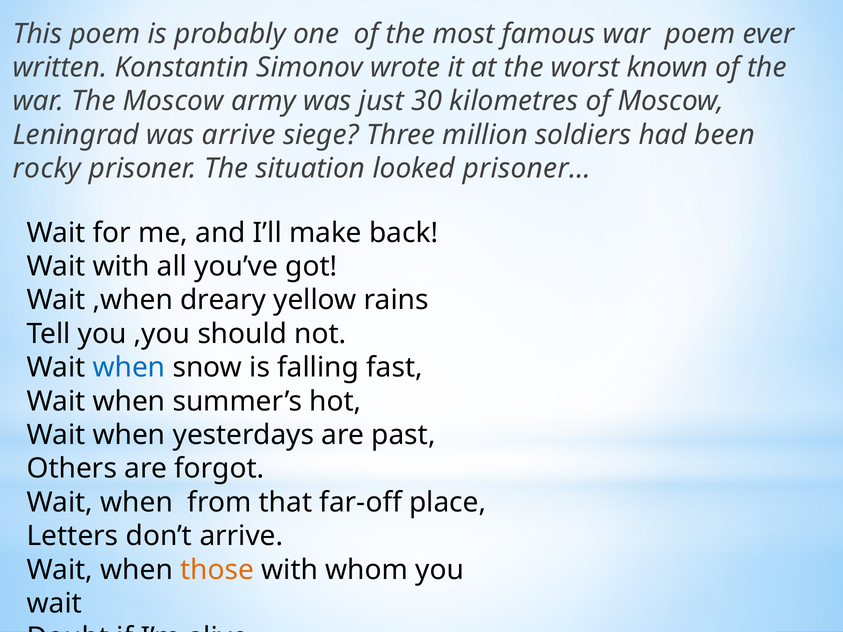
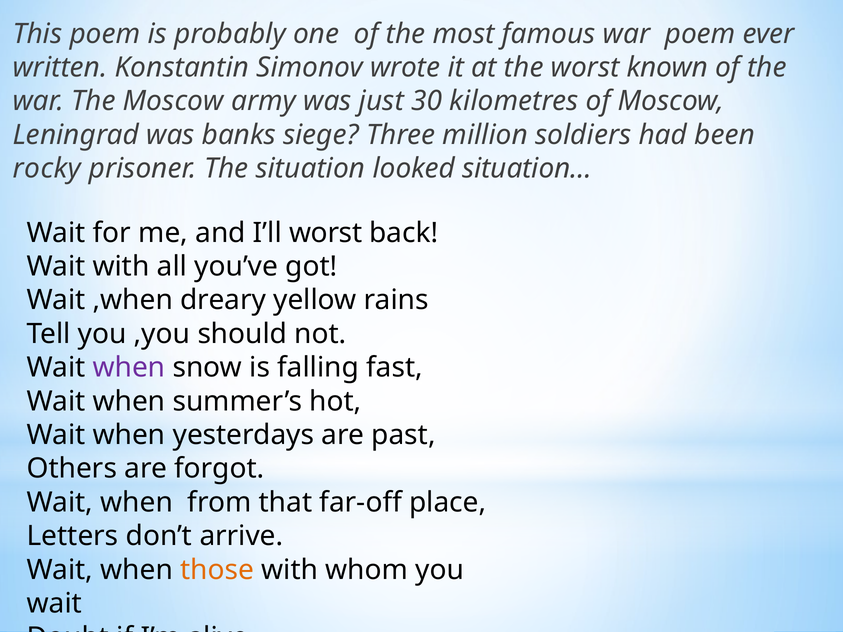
was arrive: arrive -> banks
prisoner…: prisoner… -> situation…
I’ll make: make -> worst
when at (129, 368) colour: blue -> purple
